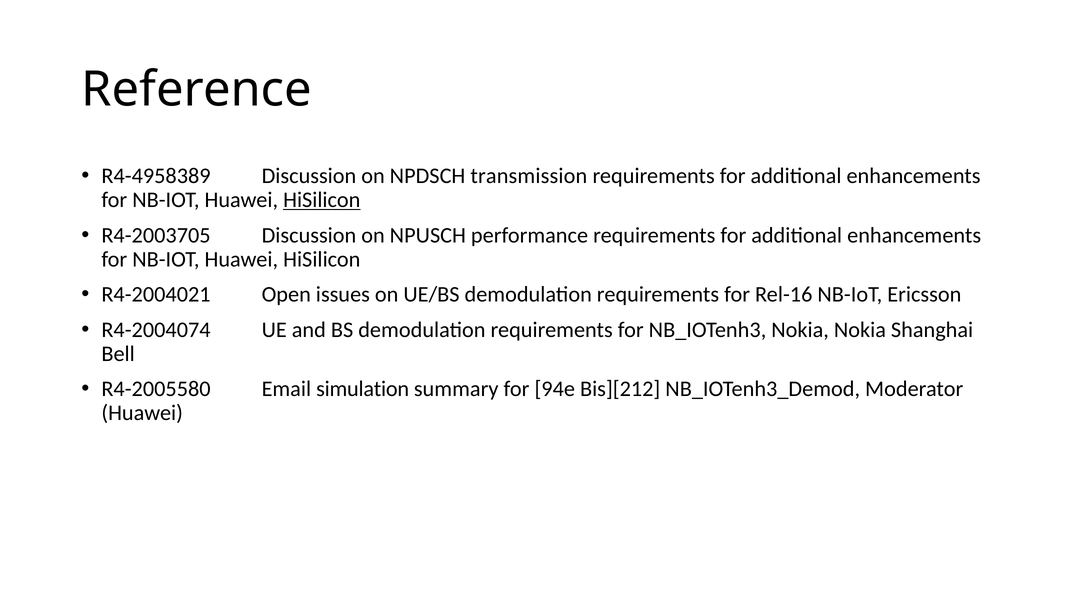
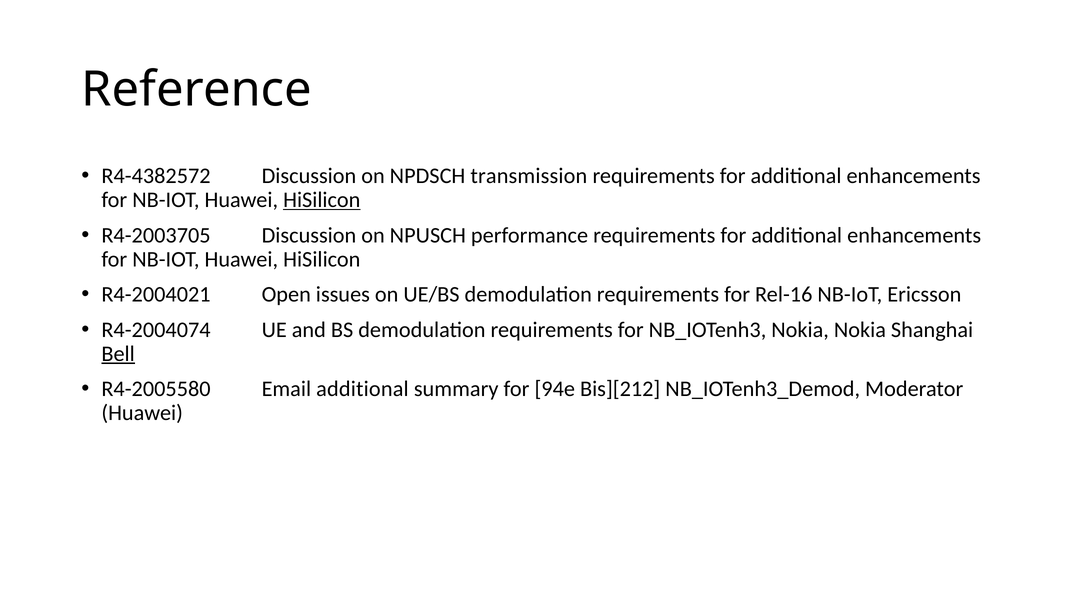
R4-4958389: R4-4958389 -> R4-4382572
Bell underline: none -> present
Email simulation: simulation -> additional
